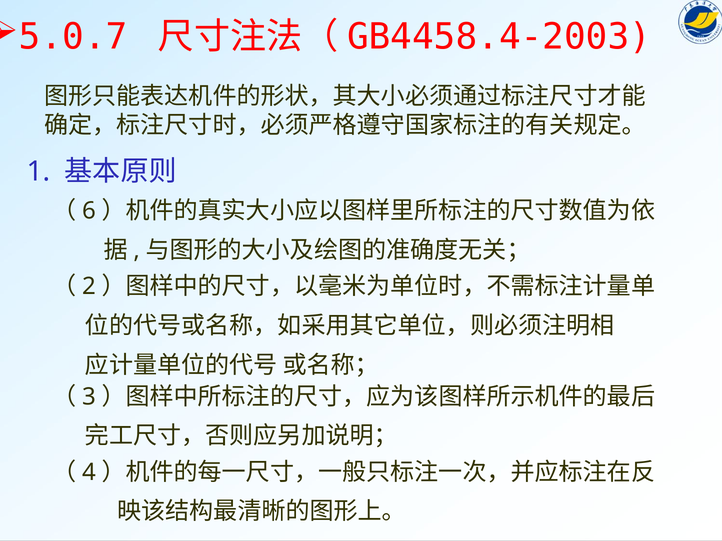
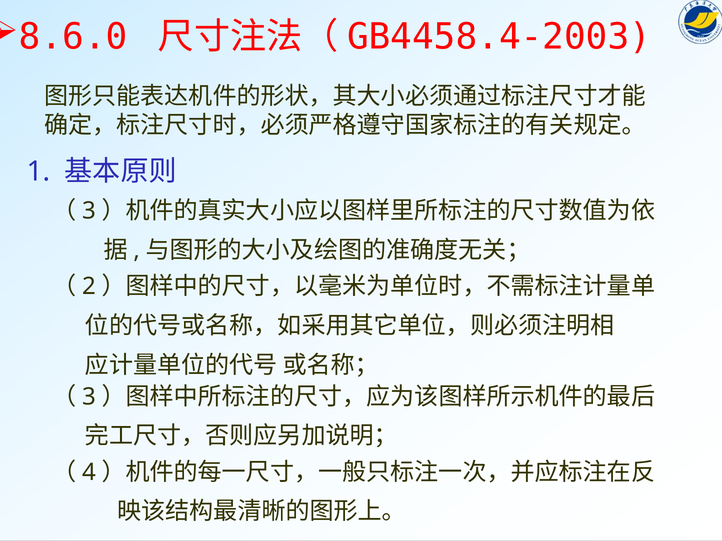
5.0.7: 5.0.7 -> 8.6.0
6 at (89, 211): 6 -> 3
